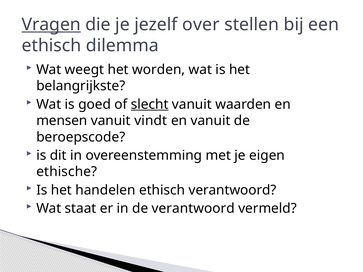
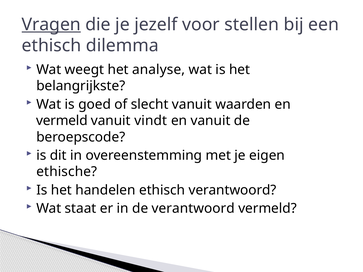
over: over -> voor
worden: worden -> analyse
slecht underline: present -> none
mensen at (62, 121): mensen -> vermeld
